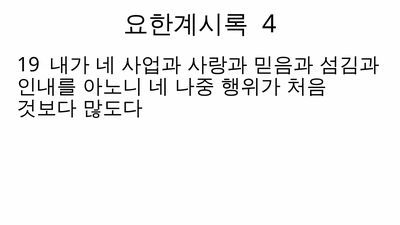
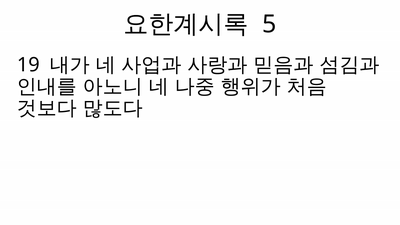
4: 4 -> 5
